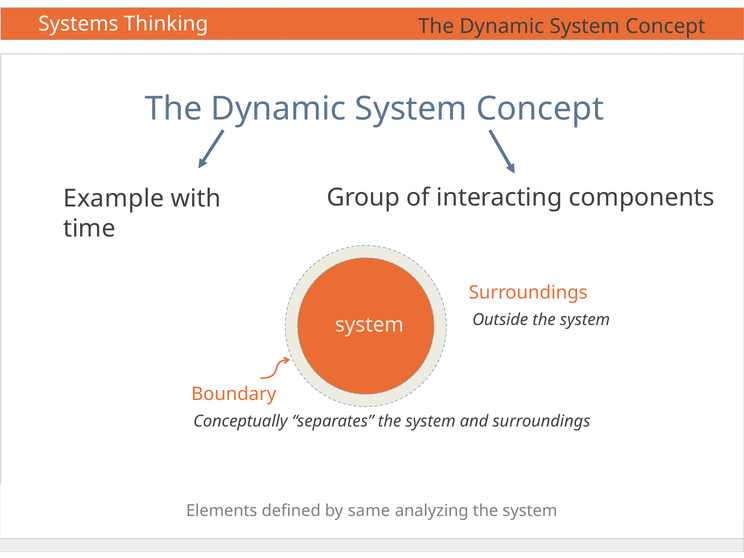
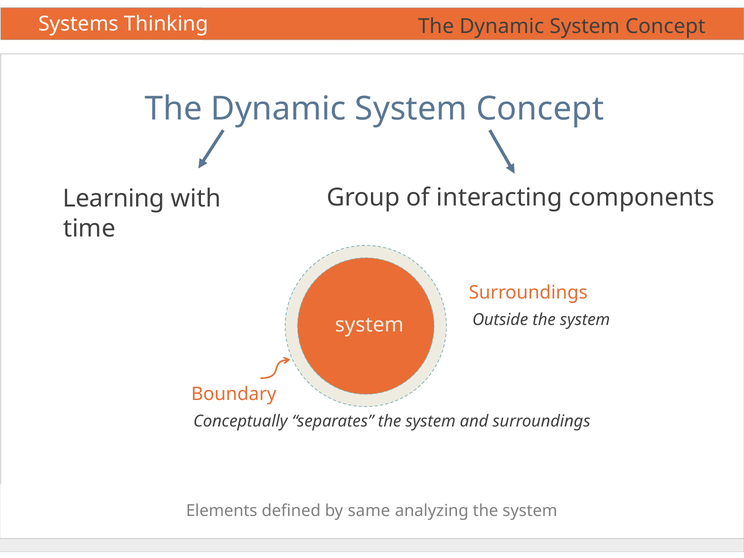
Example: Example -> Learning
